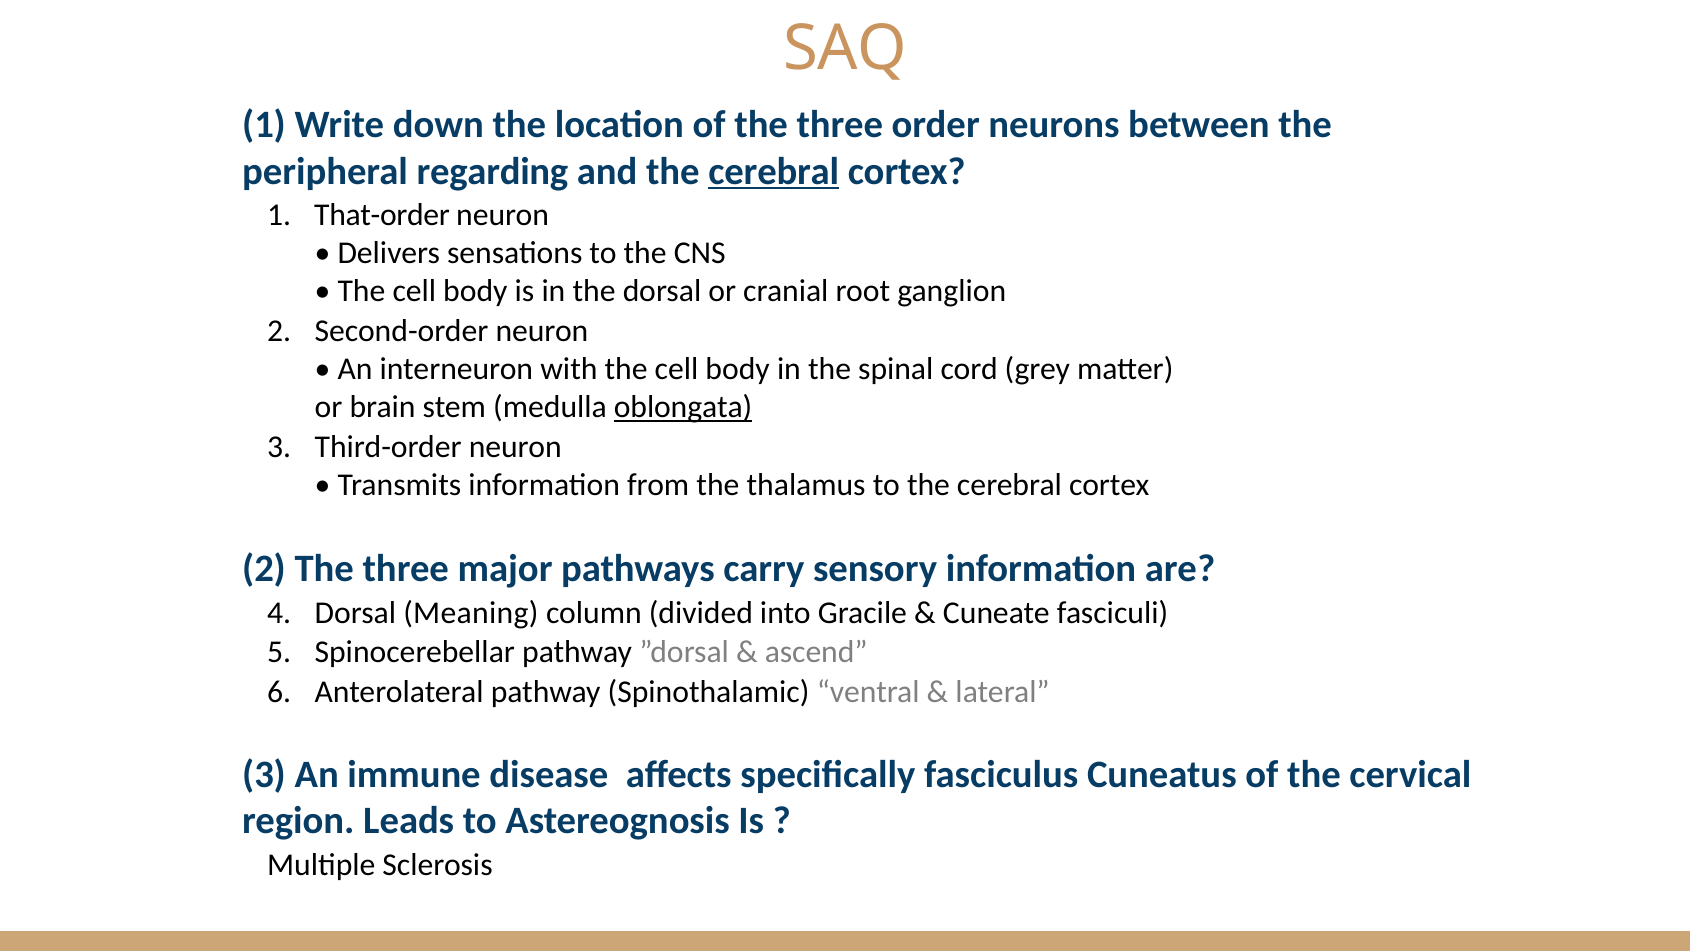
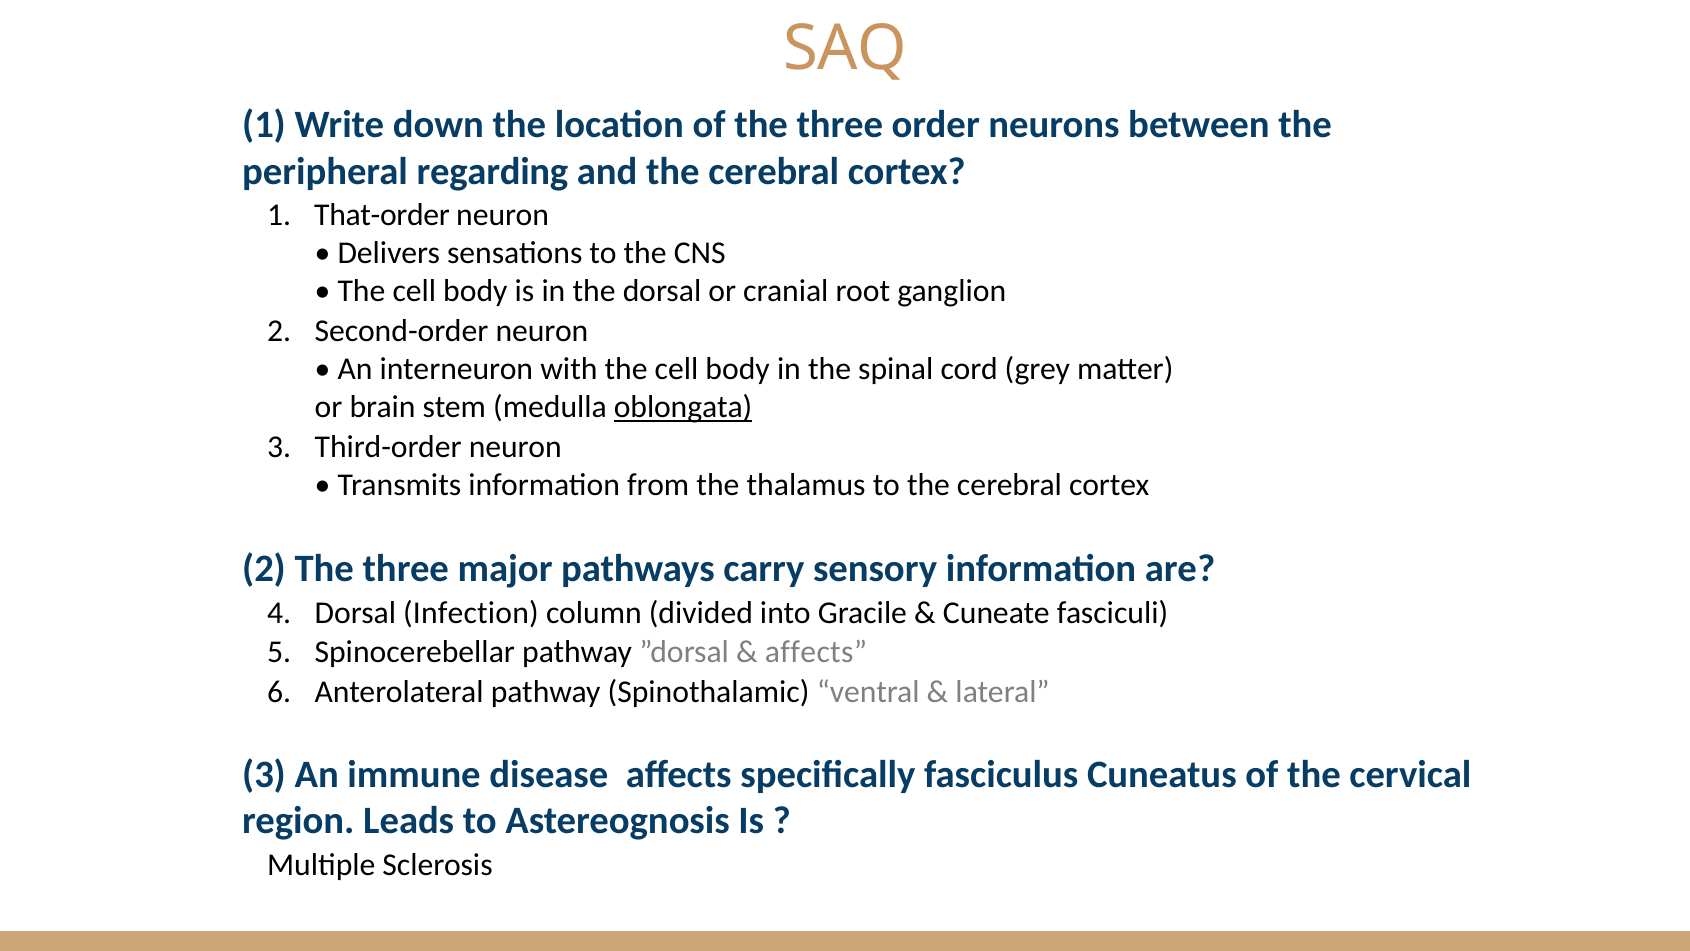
cerebral at (774, 171) underline: present -> none
Meaning: Meaning -> Infection
ascend at (816, 652): ascend -> affects
